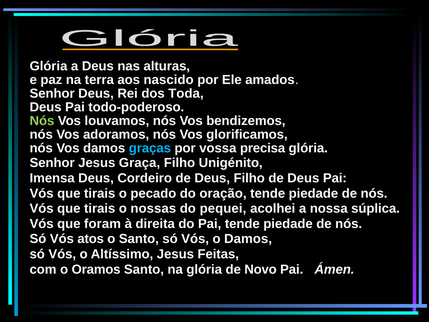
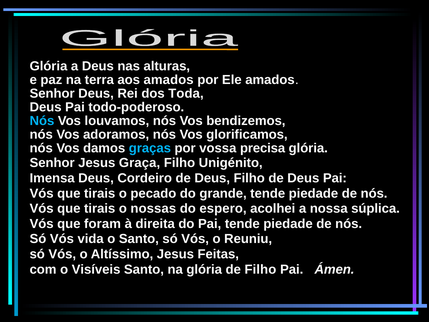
aos nascido: nascido -> amados
Nós at (42, 121) colour: light green -> light blue
oração: oração -> grande
pequei: pequei -> espero
atos: atos -> vida
o Damos: Damos -> Reuniu
Oramos: Oramos -> Visíveis
de Novo: Novo -> Filho
